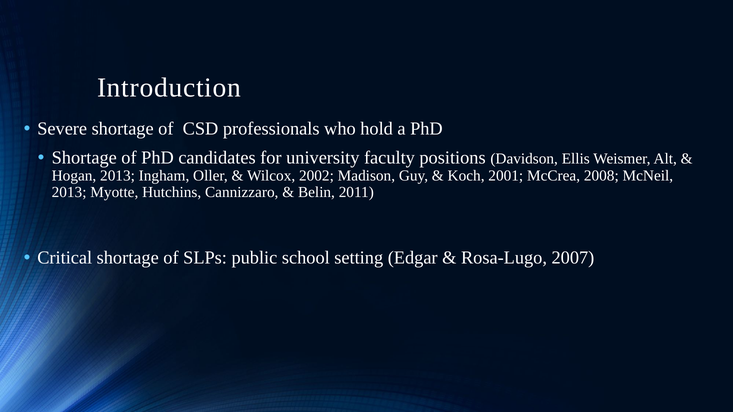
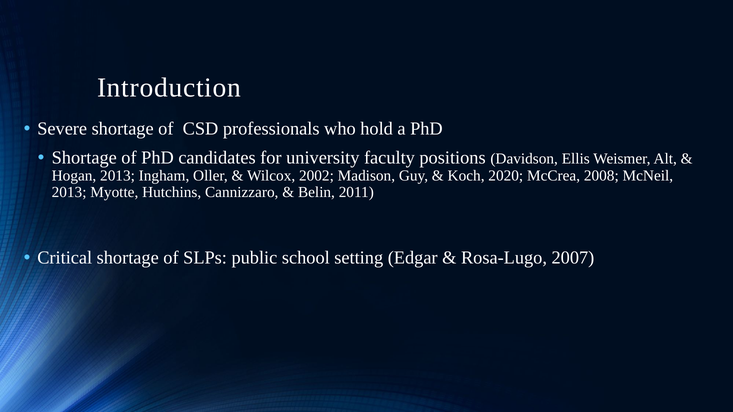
2001: 2001 -> 2020
